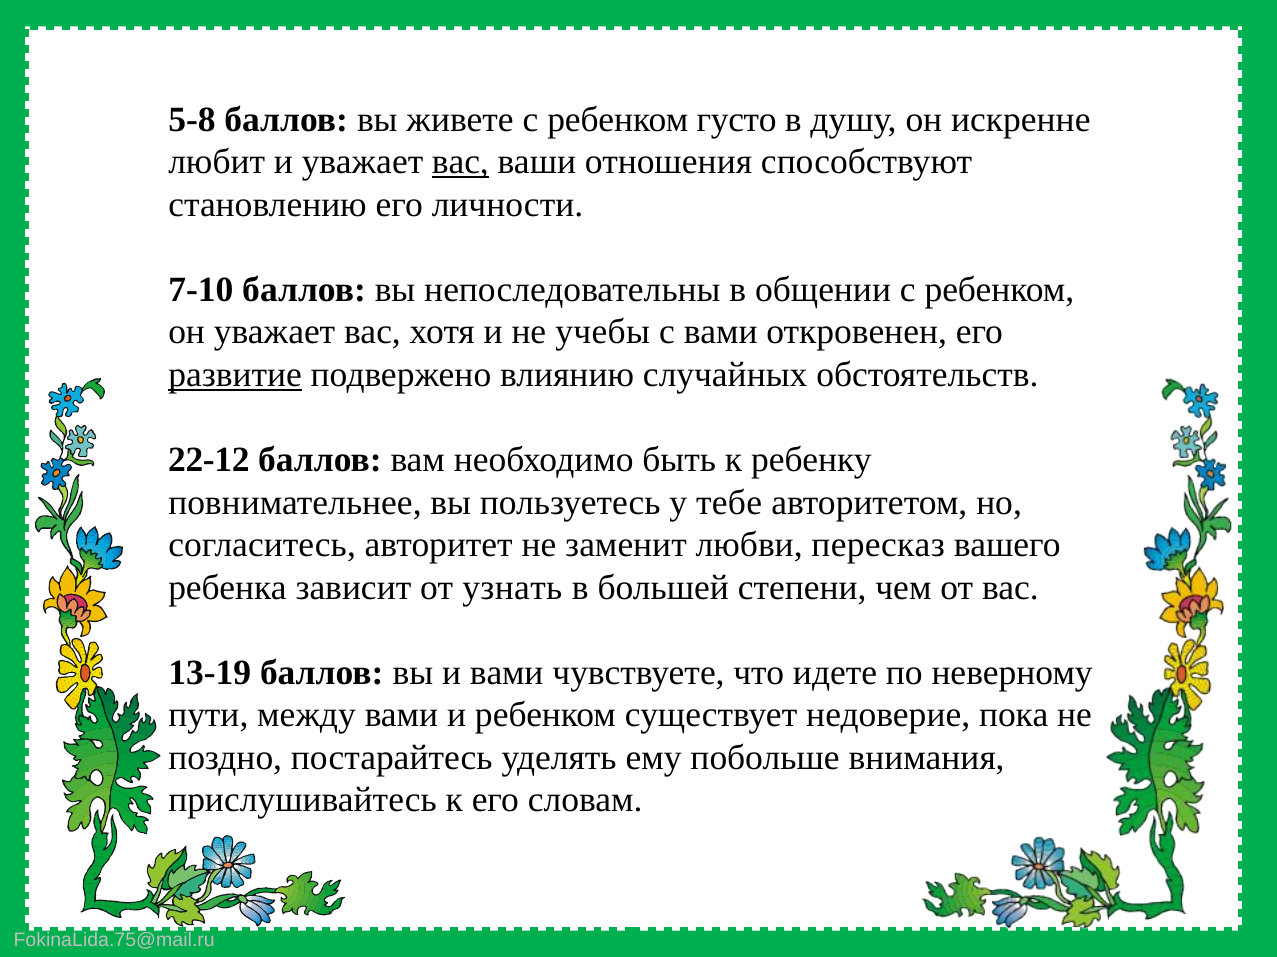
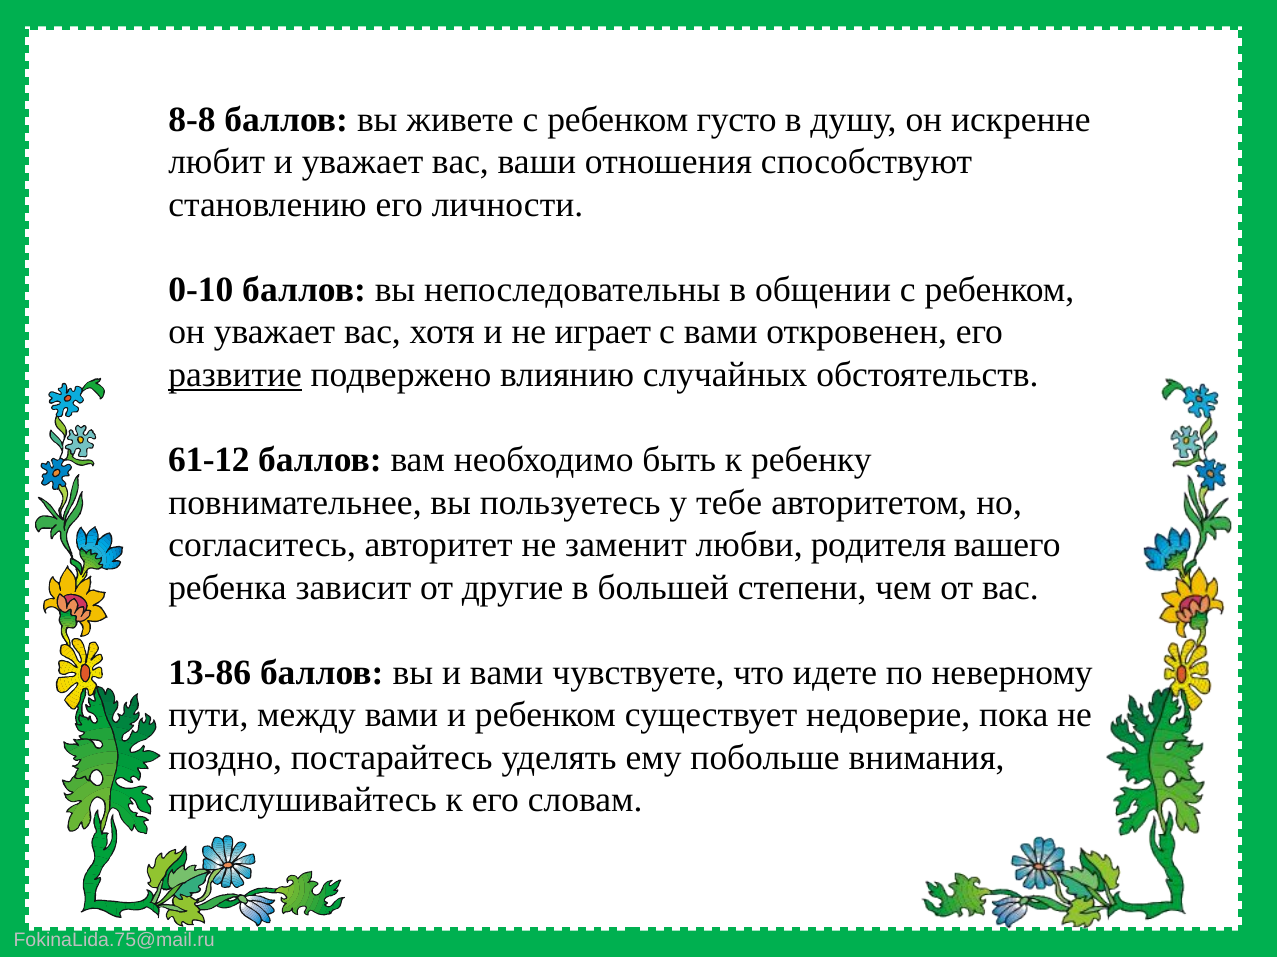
5-8: 5-8 -> 8-8
вас at (460, 162) underline: present -> none
7-10: 7-10 -> 0-10
учебы: учебы -> играет
22-12: 22-12 -> 61-12
пересказ: пересказ -> родителя
узнать: узнать -> другие
13-19: 13-19 -> 13-86
